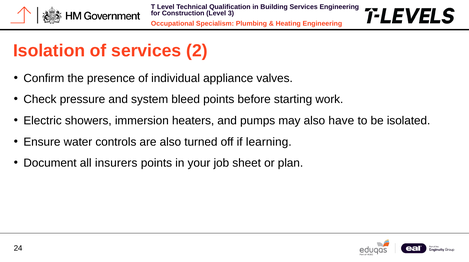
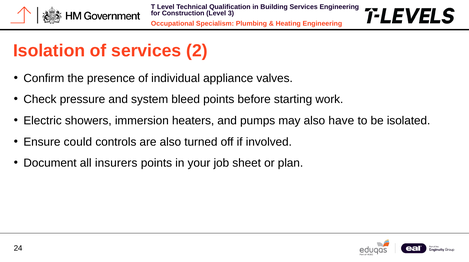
water: water -> could
learning: learning -> involved
